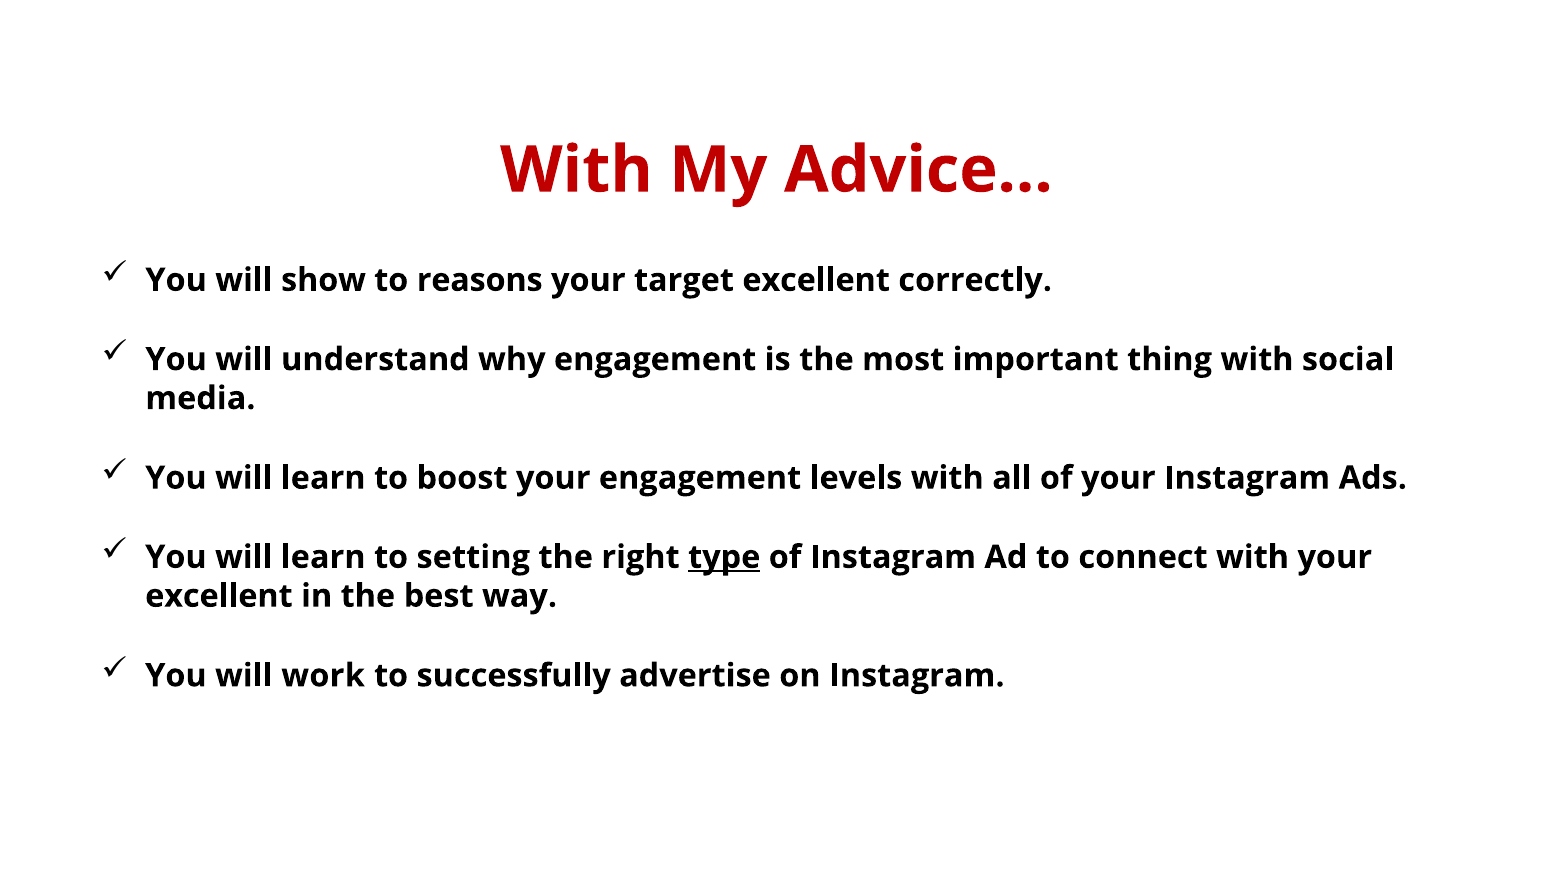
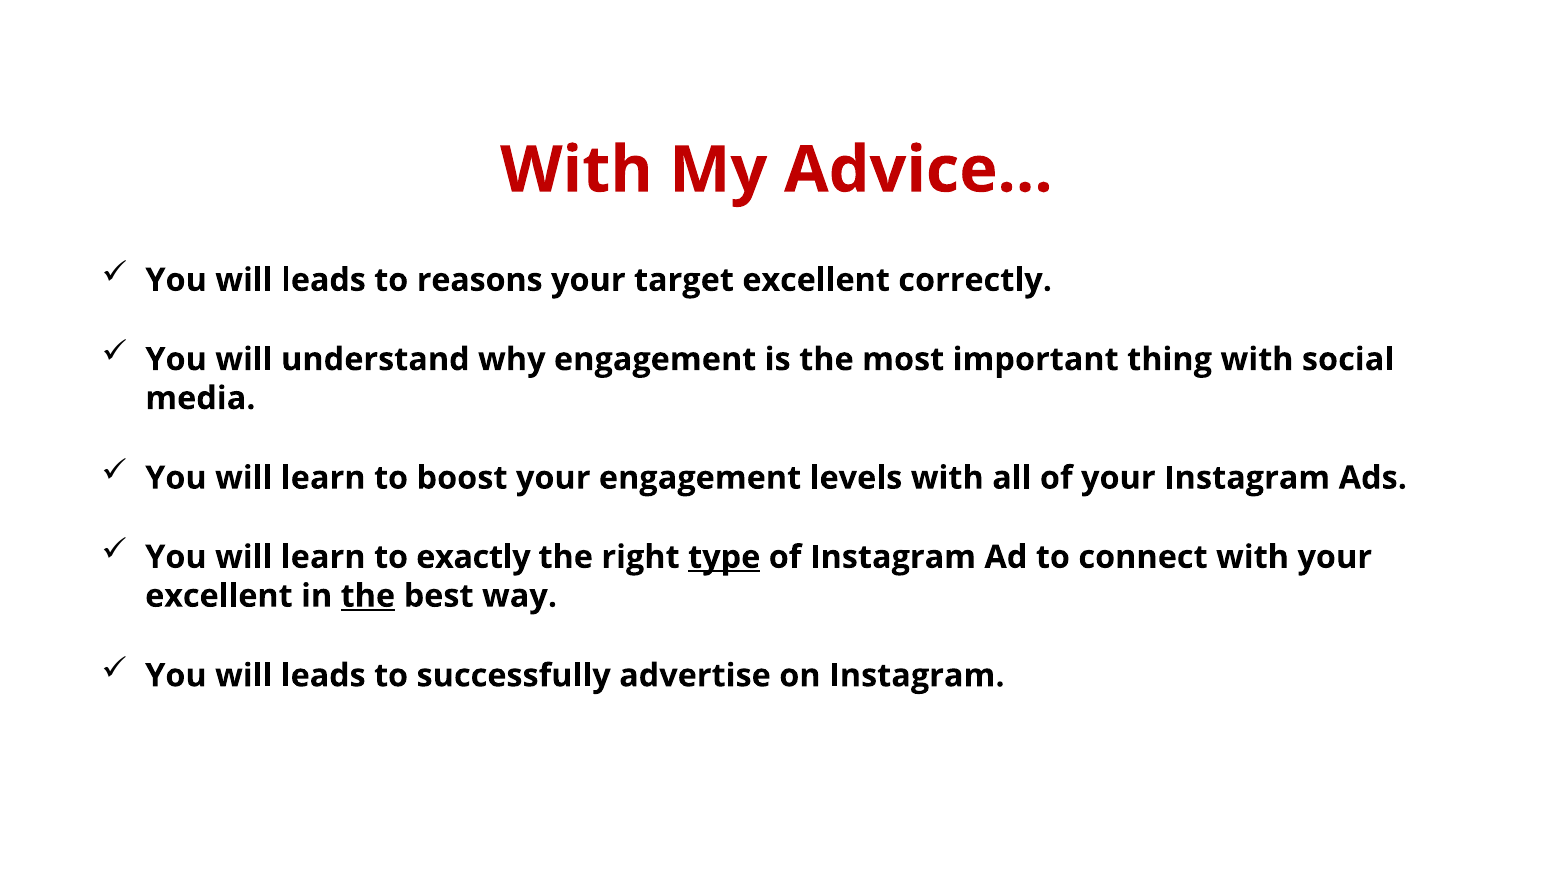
show at (323, 280): show -> leads
setting: setting -> exactly
the at (368, 596) underline: none -> present
work at (323, 675): work -> leads
